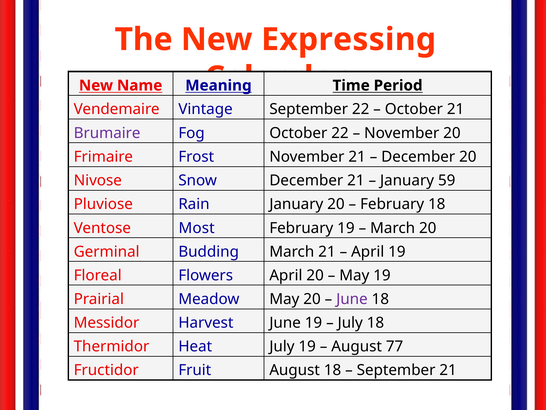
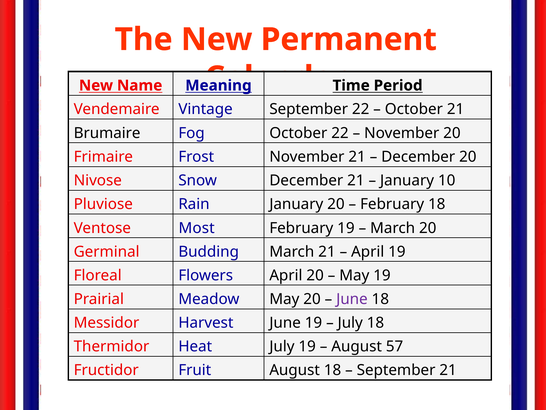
Expressing: Expressing -> Permanent
Brumaire colour: purple -> black
59: 59 -> 10
77: 77 -> 57
